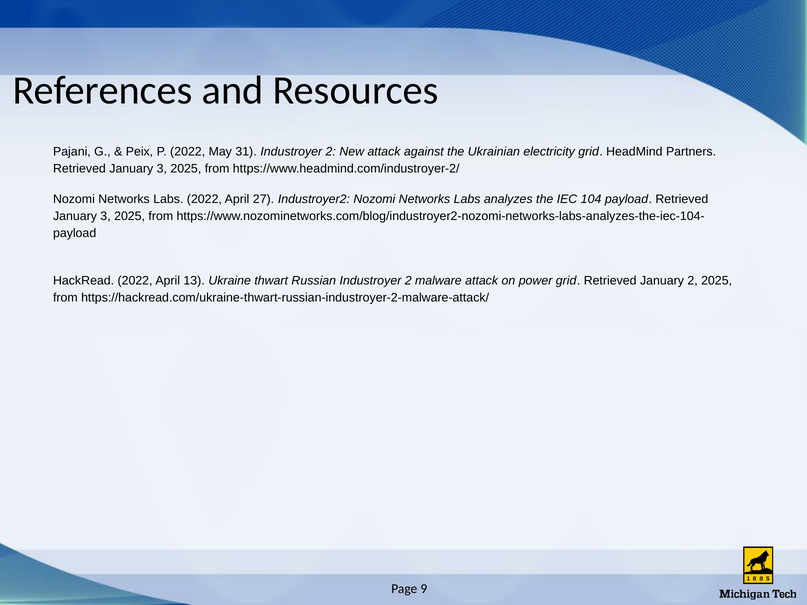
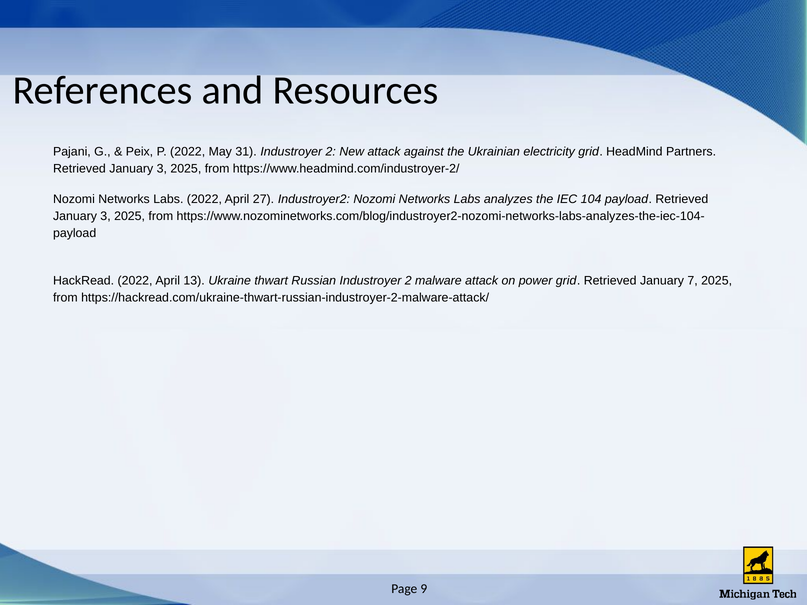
January 2: 2 -> 7
